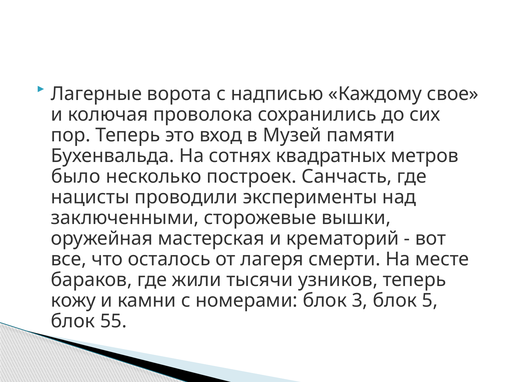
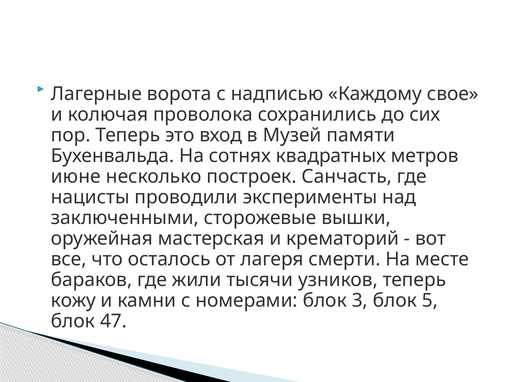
было: было -> июне
55: 55 -> 47
